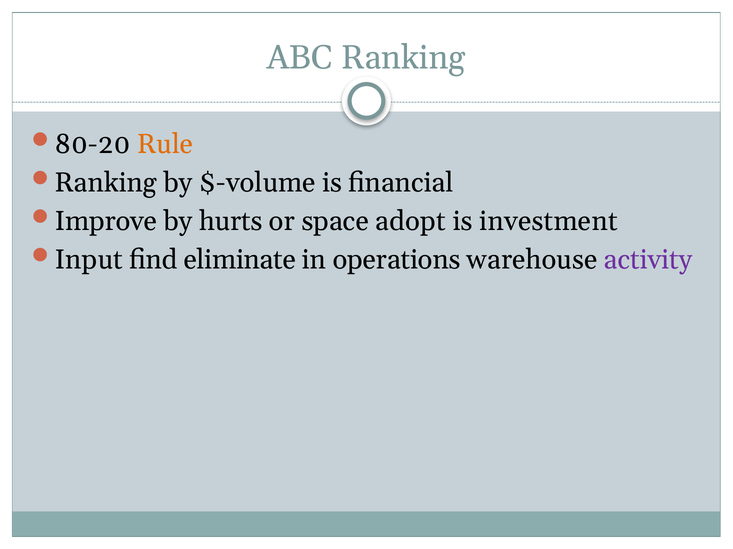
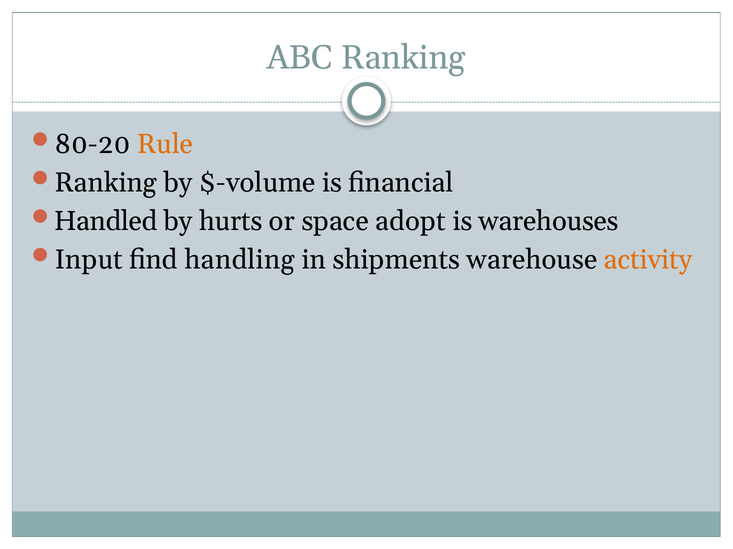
Improve: Improve -> Handled
investment: investment -> warehouses
eliminate: eliminate -> handling
operations: operations -> shipments
activity colour: purple -> orange
